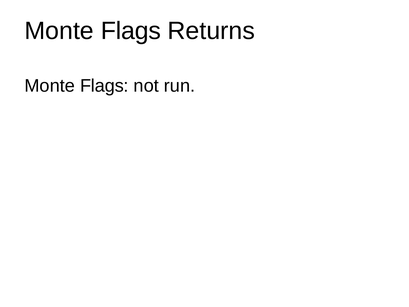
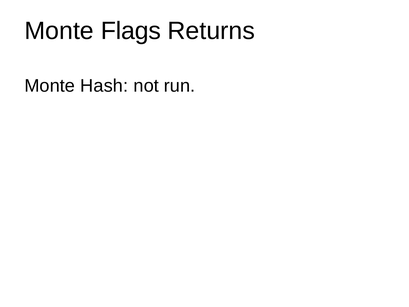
Flags at (104, 86): Flags -> Hash
